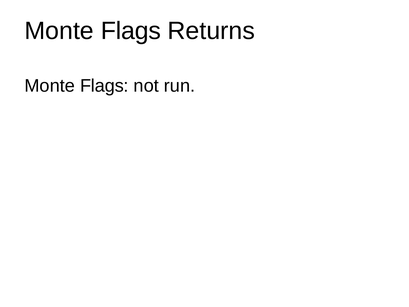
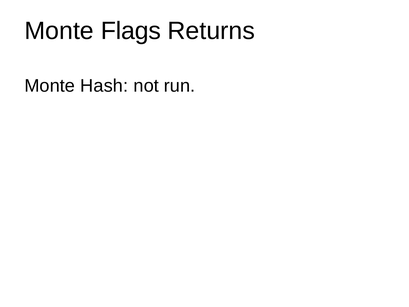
Flags at (104, 86): Flags -> Hash
